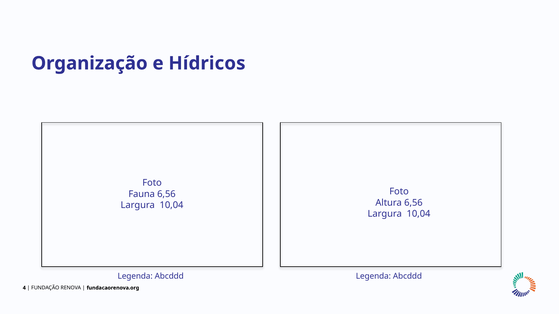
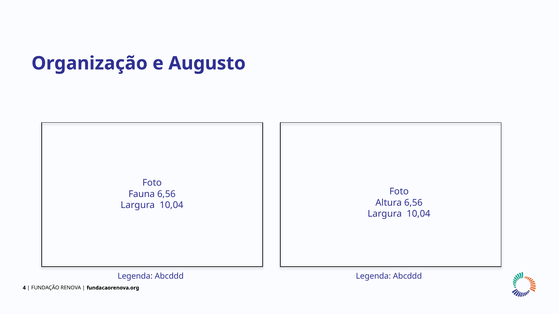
Hídricos: Hídricos -> Augusto
